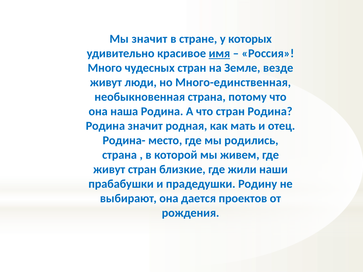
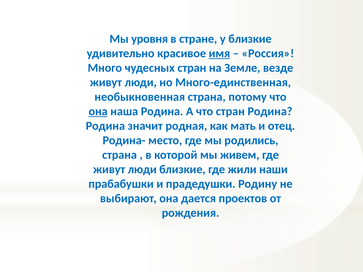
Мы значит: значит -> уровня
у которых: которых -> близкие
она at (98, 112) underline: none -> present
стран at (142, 170): стран -> люди
